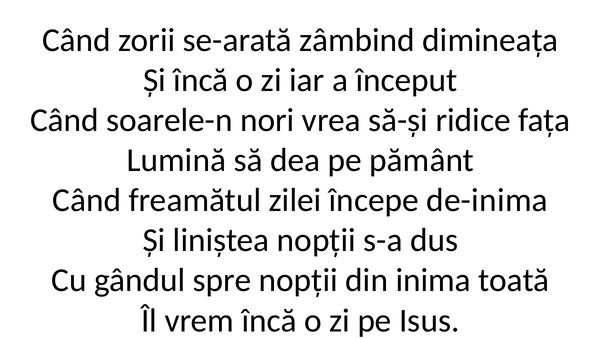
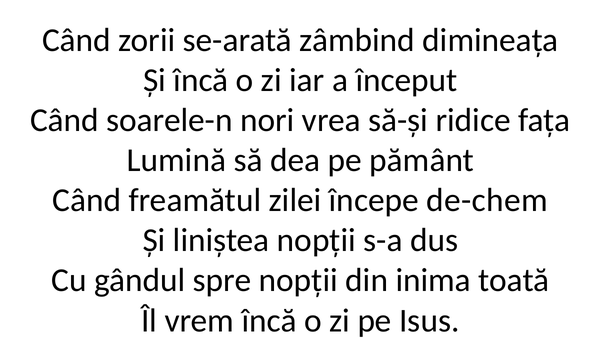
de-inima: de-inima -> de-chem
